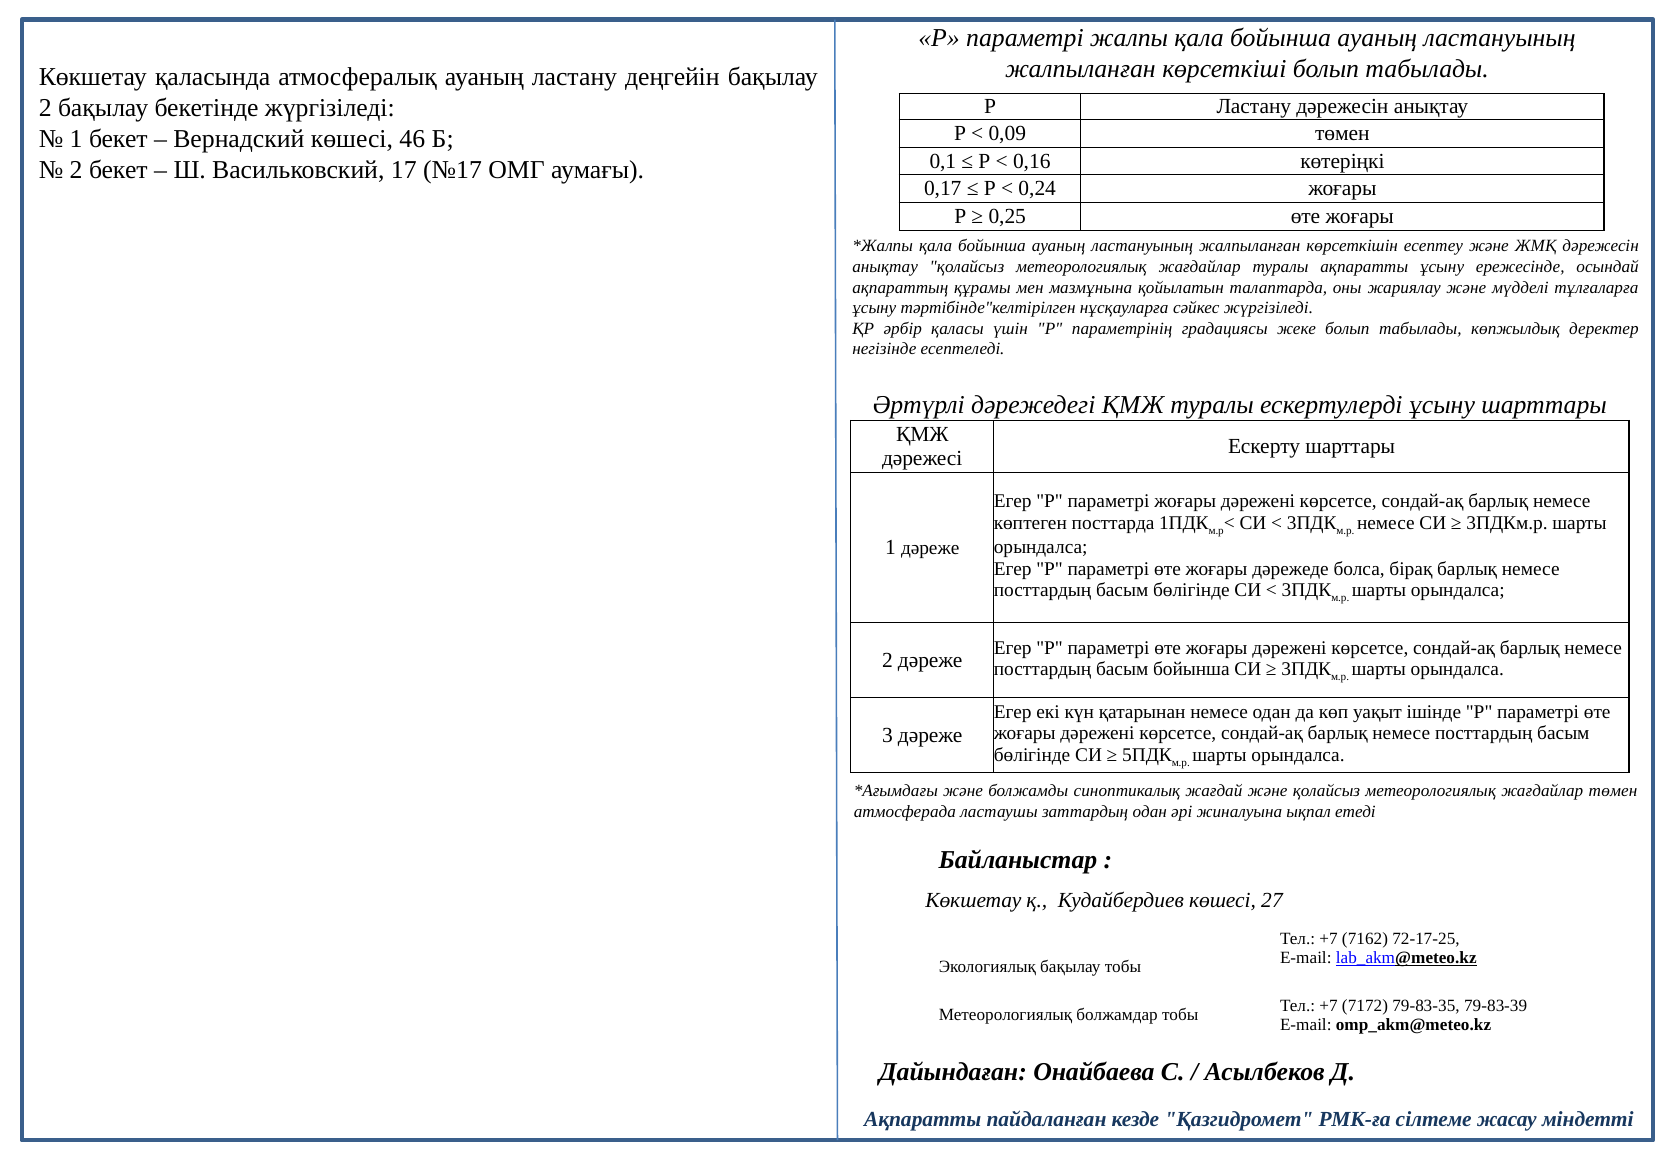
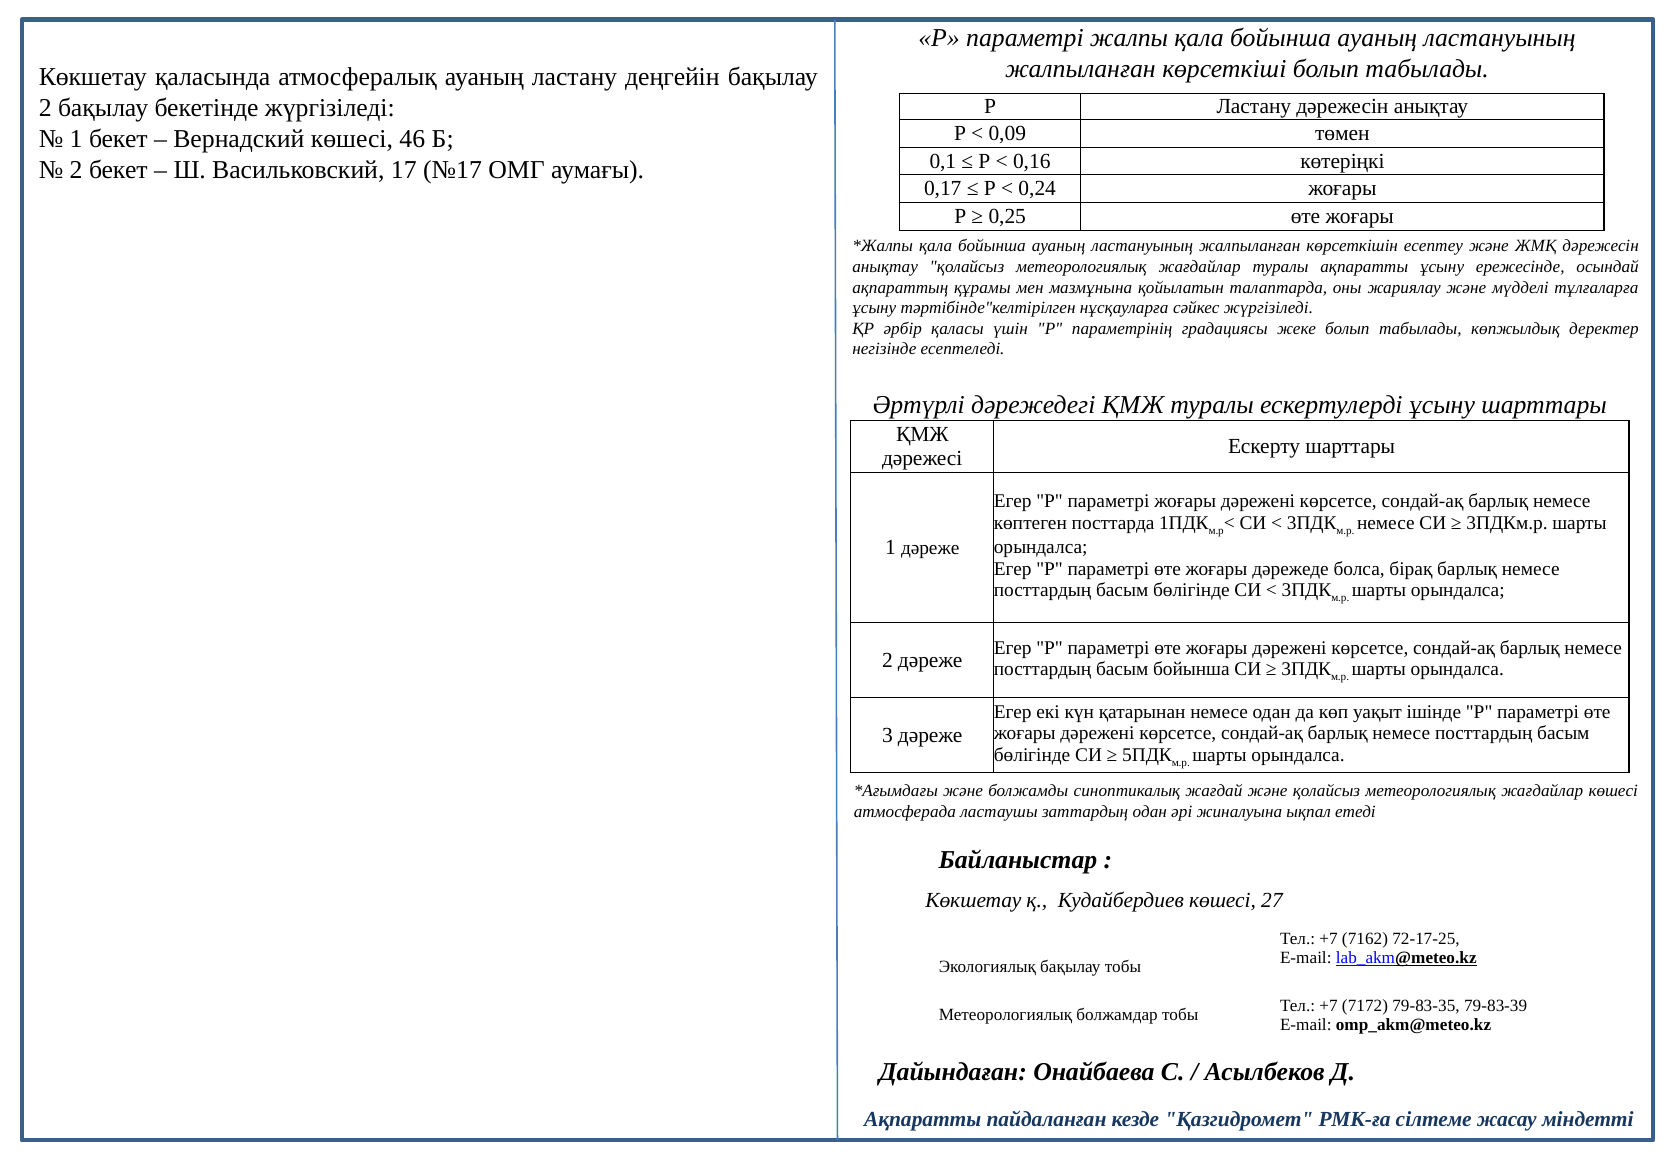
жағдайлар төмен: төмен -> көшесі
